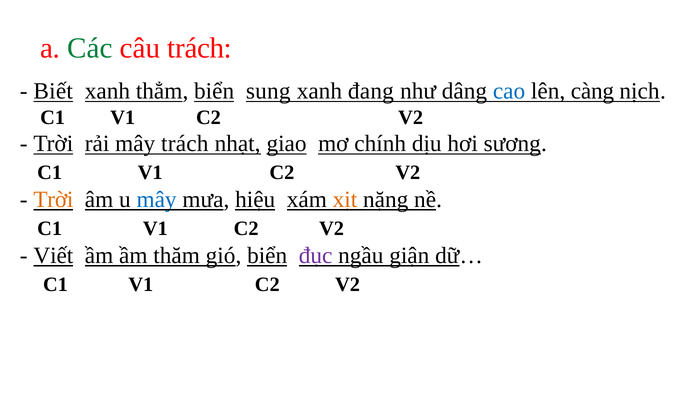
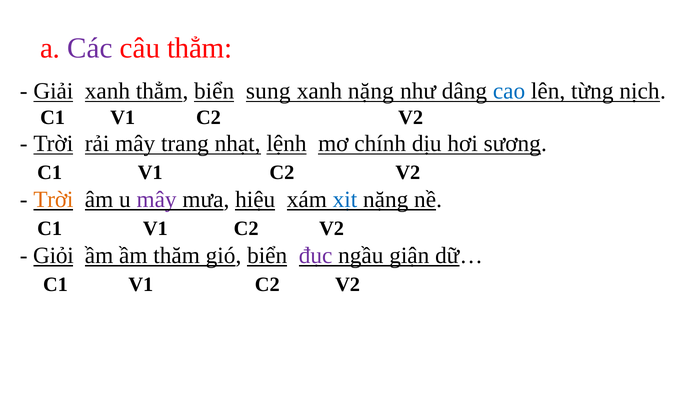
Các colour: green -> purple
câu trách: trách -> thẳm
Biết: Biết -> Giải
xanh đang: đang -> nặng
càng: càng -> từng
mây trách: trách -> trang
giao: giao -> lệnh
mây at (157, 199) colour: blue -> purple
xịt colour: orange -> blue
Viết: Viết -> Giỏi
